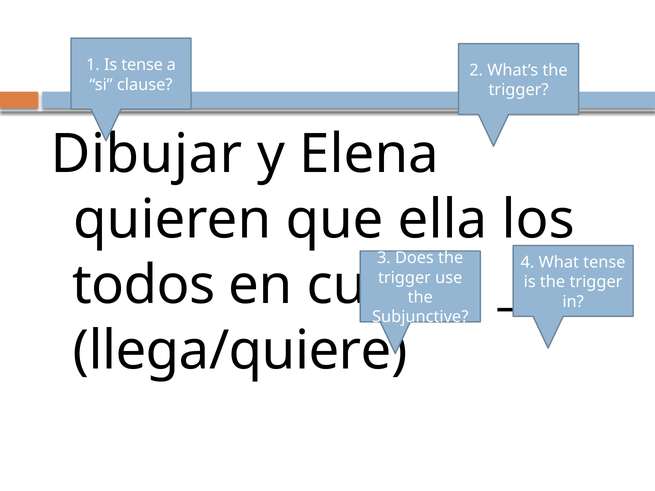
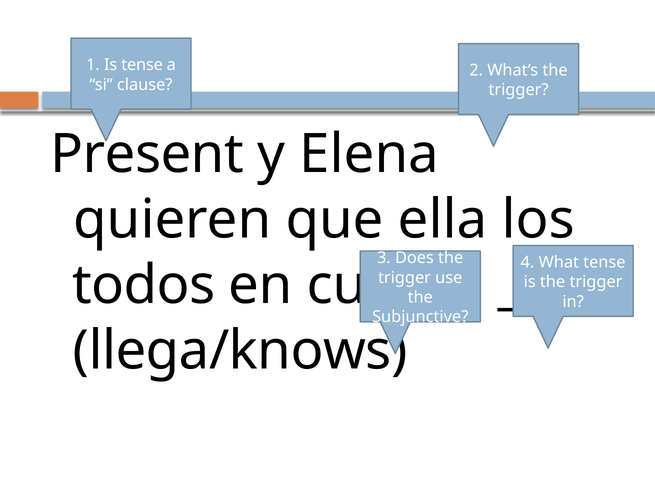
Dibujar: Dibujar -> Present
llega/quiere: llega/quiere -> llega/knows
